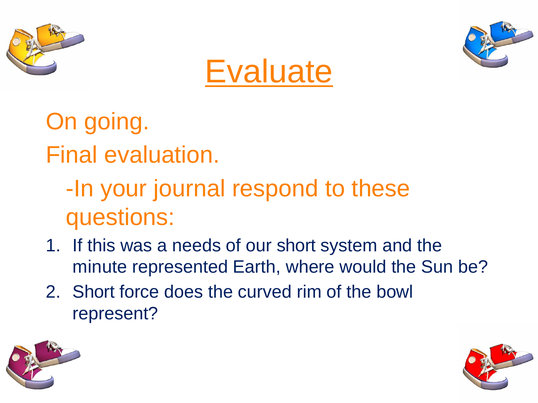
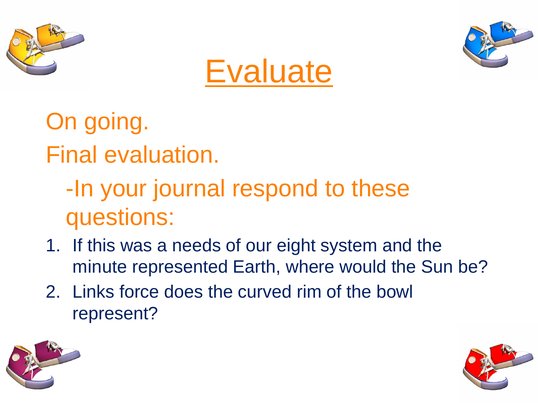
our short: short -> eight
Short at (94, 292): Short -> Links
